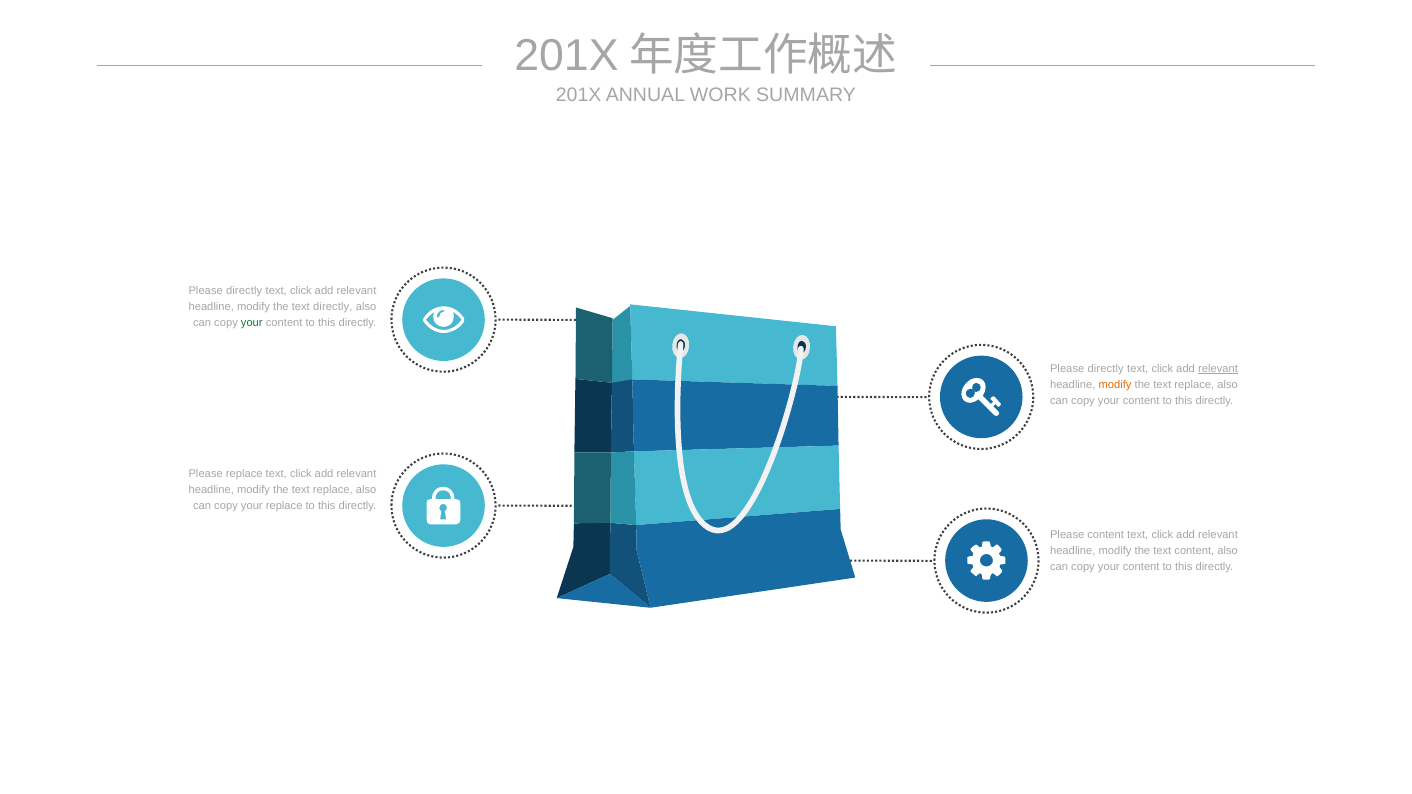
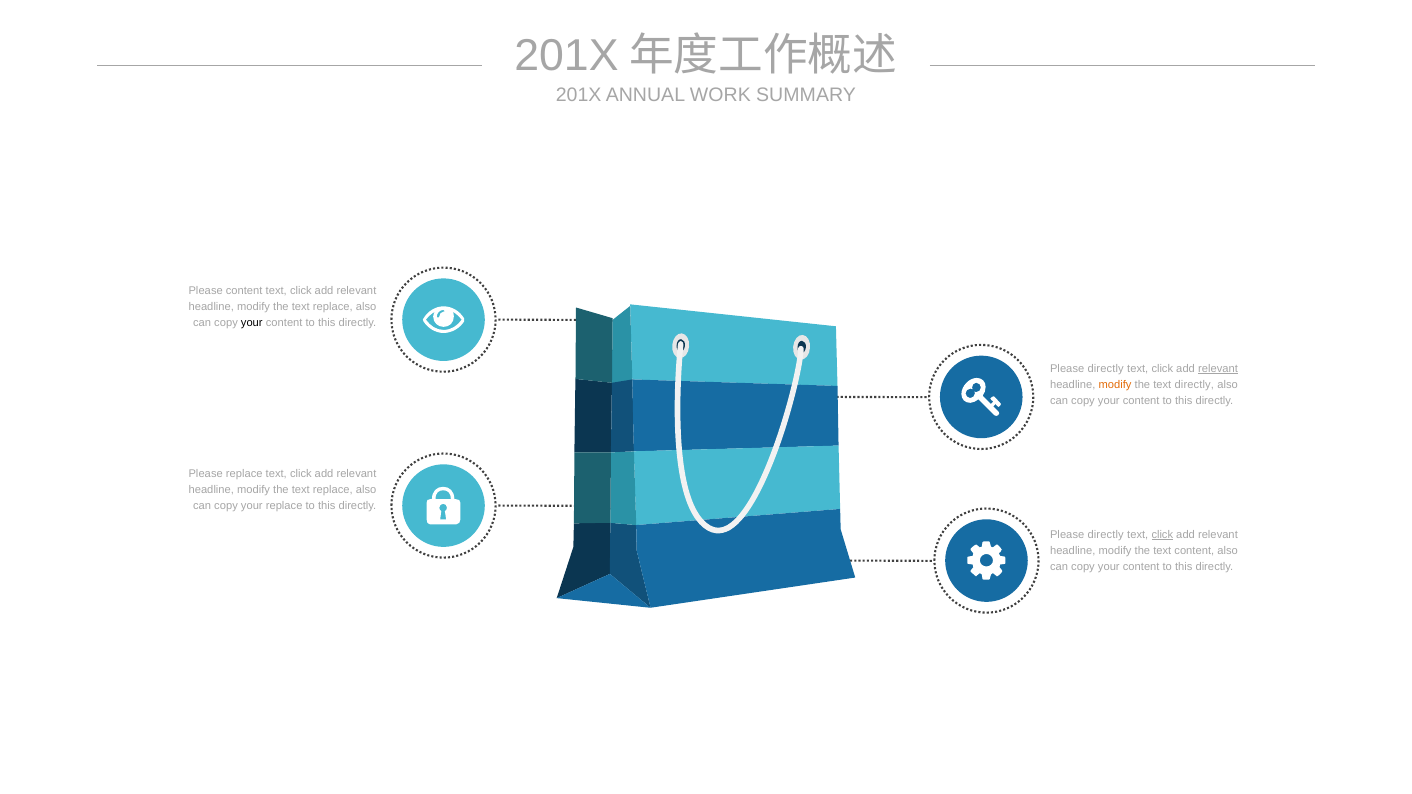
directly at (244, 291): directly -> content
directly at (333, 307): directly -> replace
your at (252, 323) colour: green -> black
replace at (1194, 385): replace -> directly
content at (1106, 535): content -> directly
click at (1162, 535) underline: none -> present
